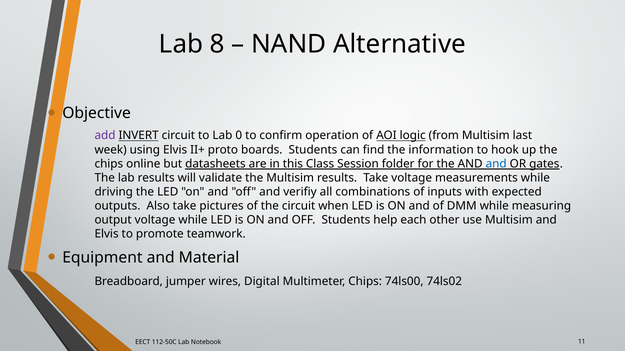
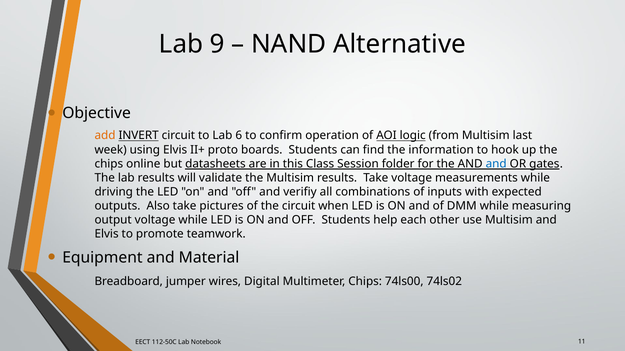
8: 8 -> 9
add colour: purple -> orange
0: 0 -> 6
